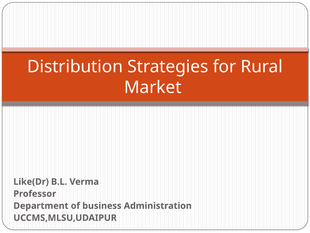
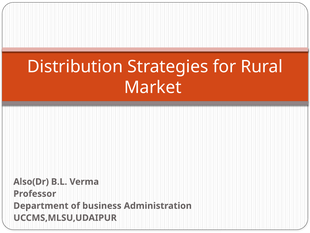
Like(Dr: Like(Dr -> Also(Dr
